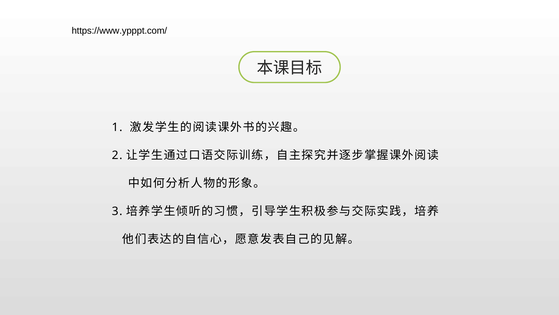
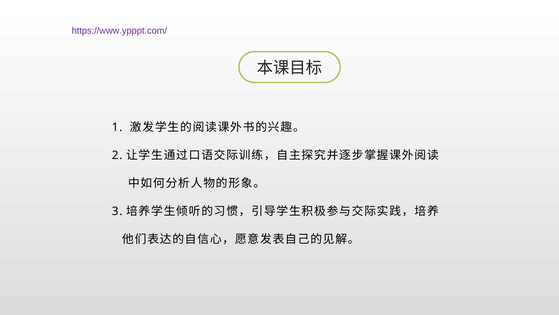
https://www.ypppt.com/ colour: black -> purple
